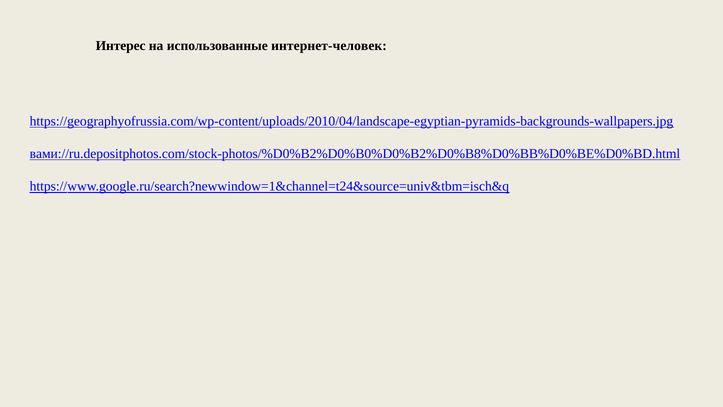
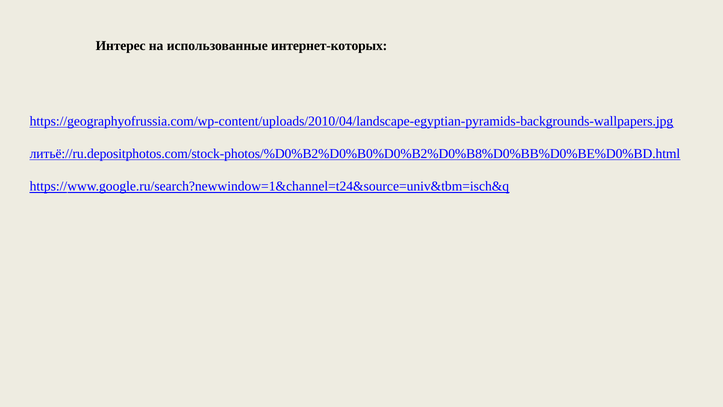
интернет-человек: интернет-человек -> интернет-которых
вами://ru.depositphotos.com/stock-photos/%D0%B2%D0%B0%D0%B2%D0%B8%D0%BB%D0%BE%D0%BD.html: вами://ru.depositphotos.com/stock-photos/%D0%B2%D0%B0%D0%B2%D0%B8%D0%BB%D0%BE%D0%BD.html -> литьё://ru.depositphotos.com/stock-photos/%D0%B2%D0%B0%D0%B2%D0%B8%D0%BB%D0%BE%D0%BD.html
